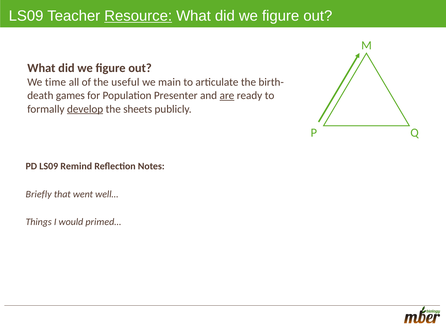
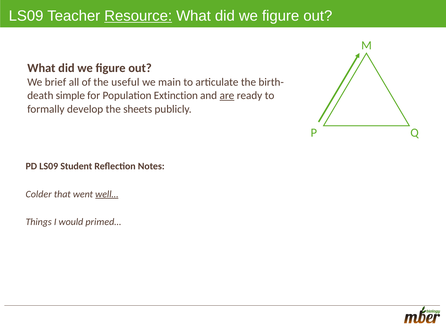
time: time -> brief
games: games -> simple
Presenter: Presenter -> Extinction
develop underline: present -> none
Remind: Remind -> Student
Briefly: Briefly -> Colder
well… underline: none -> present
